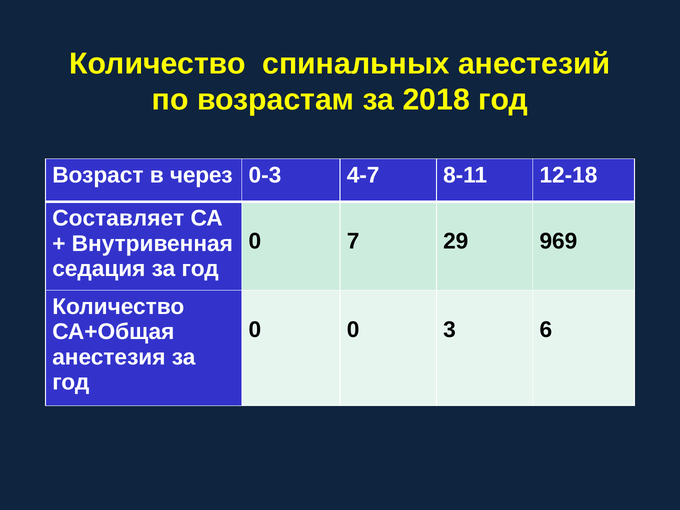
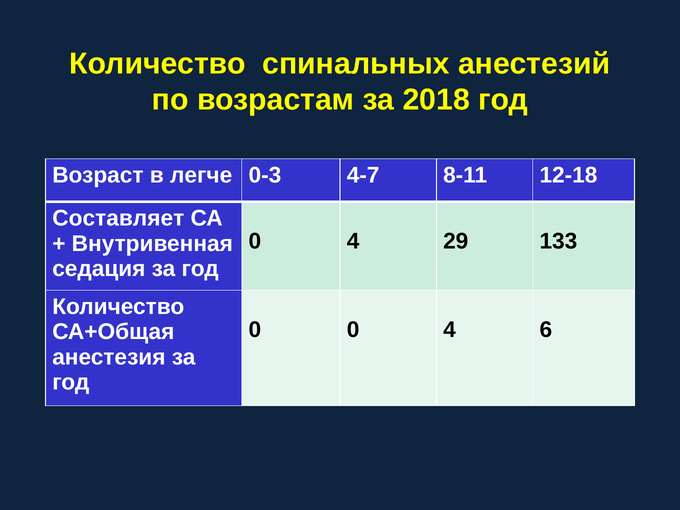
через: через -> легче
7 at (353, 241): 7 -> 4
969: 969 -> 133
0 0 3: 3 -> 4
